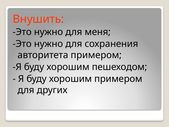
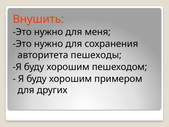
авторитета примером: примером -> пешеходы
